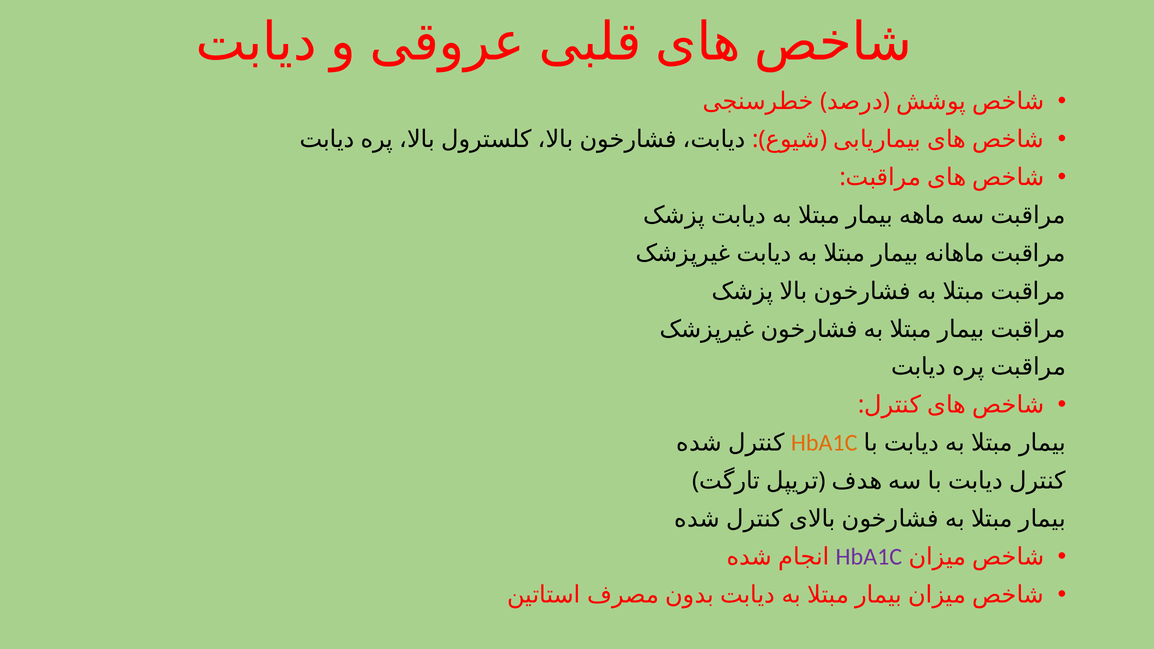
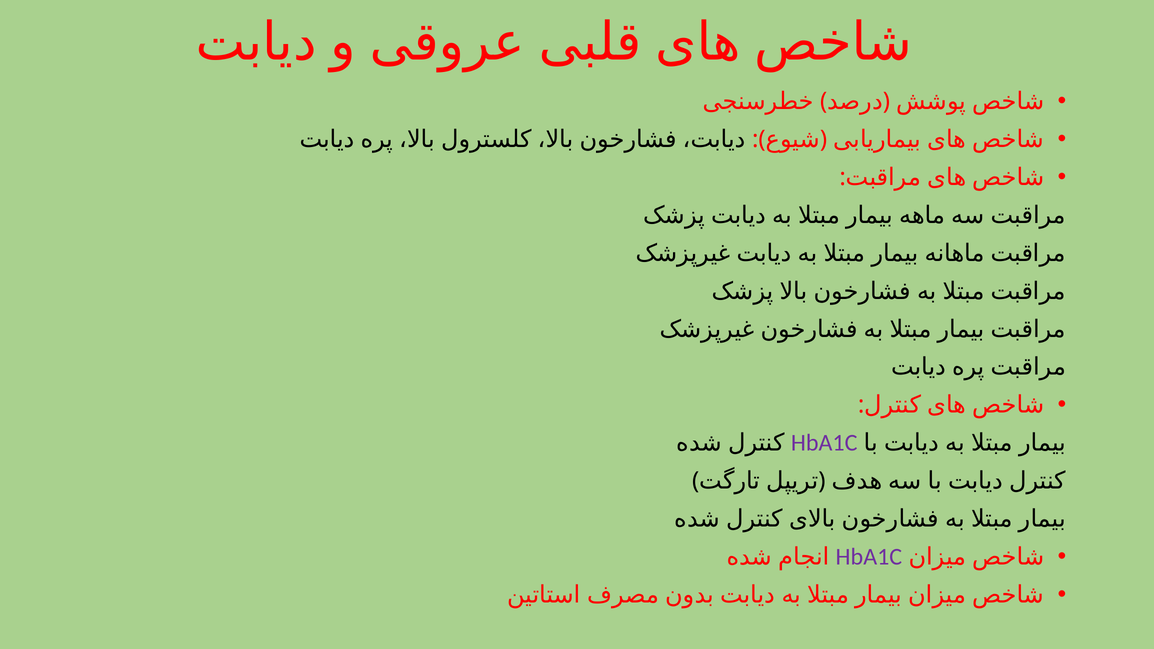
HbA1C at (824, 443) colour: orange -> purple
